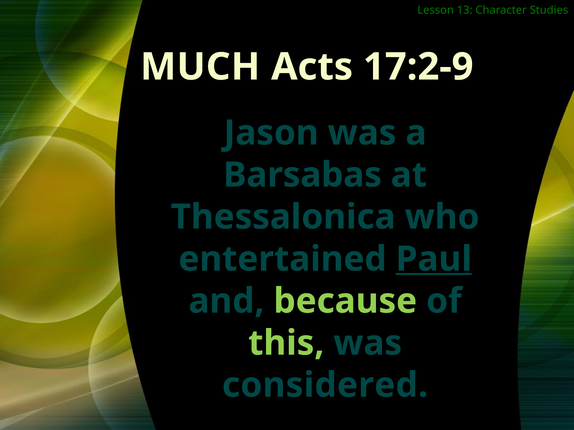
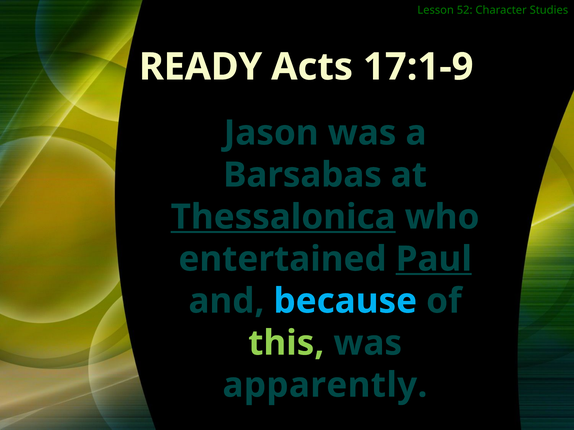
13: 13 -> 52
MUCH: MUCH -> READY
17:2-9: 17:2-9 -> 17:1-9
Thessalonica underline: none -> present
because colour: light green -> light blue
considered: considered -> apparently
